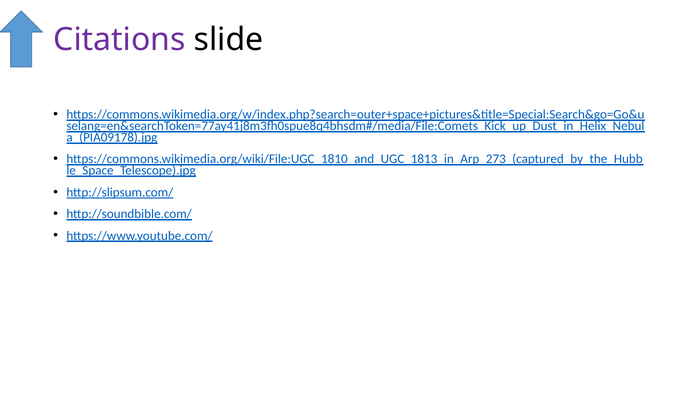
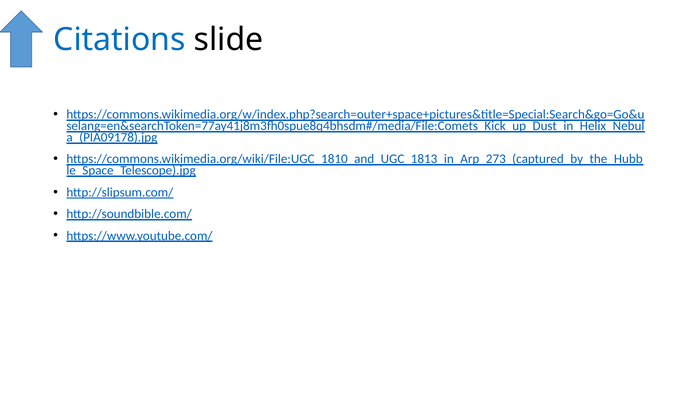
Citations colour: purple -> blue
